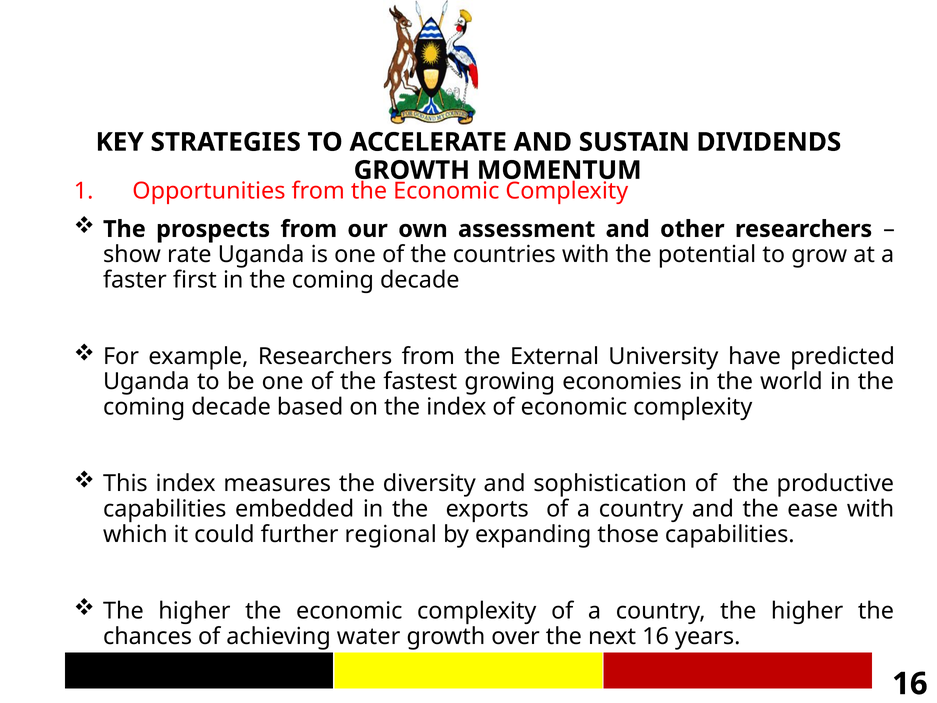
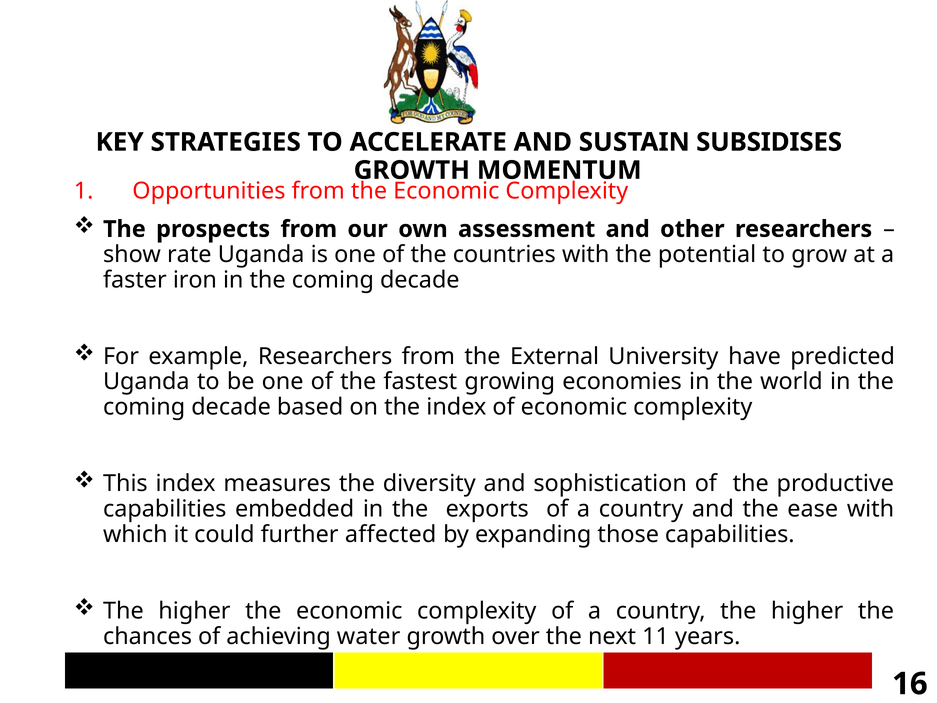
DIVIDENDS: DIVIDENDS -> SUBSIDISES
first: first -> iron
regional: regional -> affected
next 16: 16 -> 11
